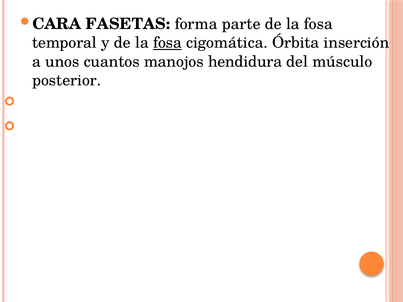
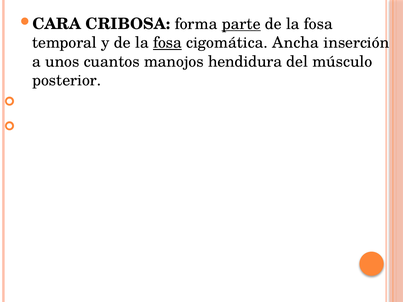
FASETAS: FASETAS -> CRIBOSA
parte underline: none -> present
Órbita: Órbita -> Ancha
